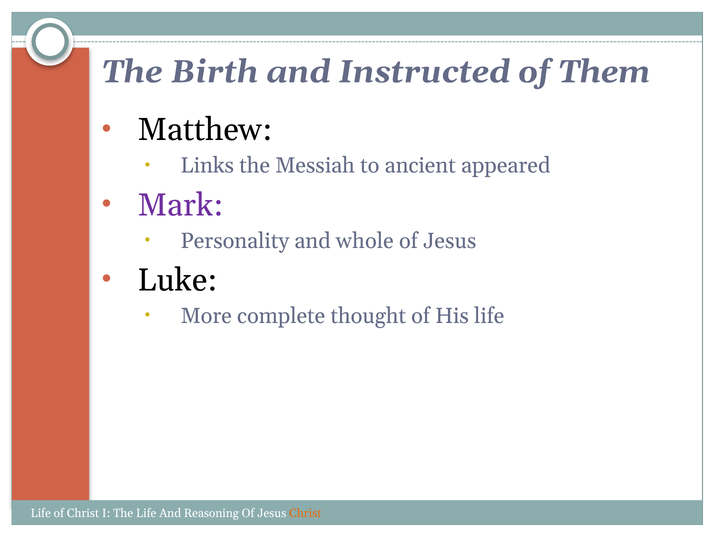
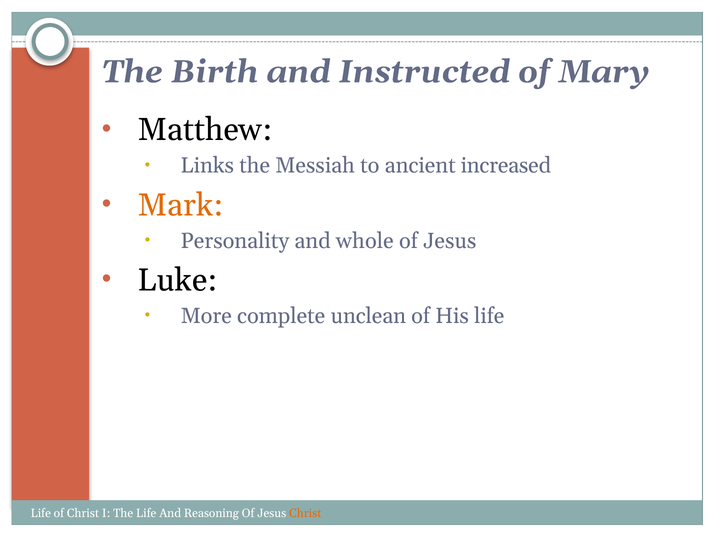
Them: Them -> Mary
appeared: appeared -> increased
Mark colour: purple -> orange
thought: thought -> unclean
